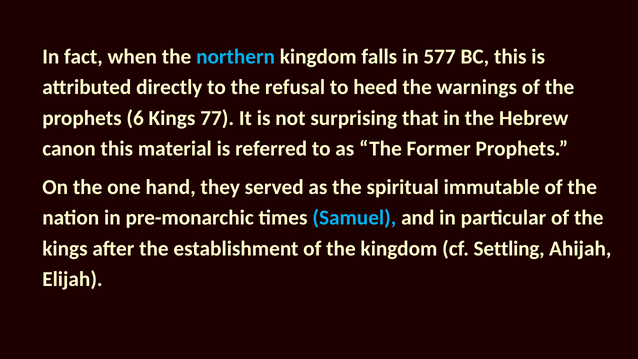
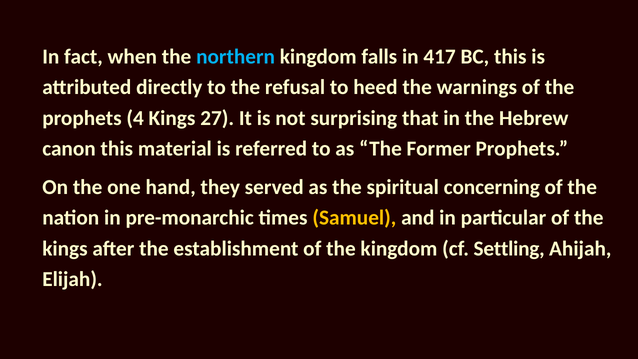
577: 577 -> 417
6: 6 -> 4
77: 77 -> 27
immutable: immutable -> concerning
Samuel colour: light blue -> yellow
